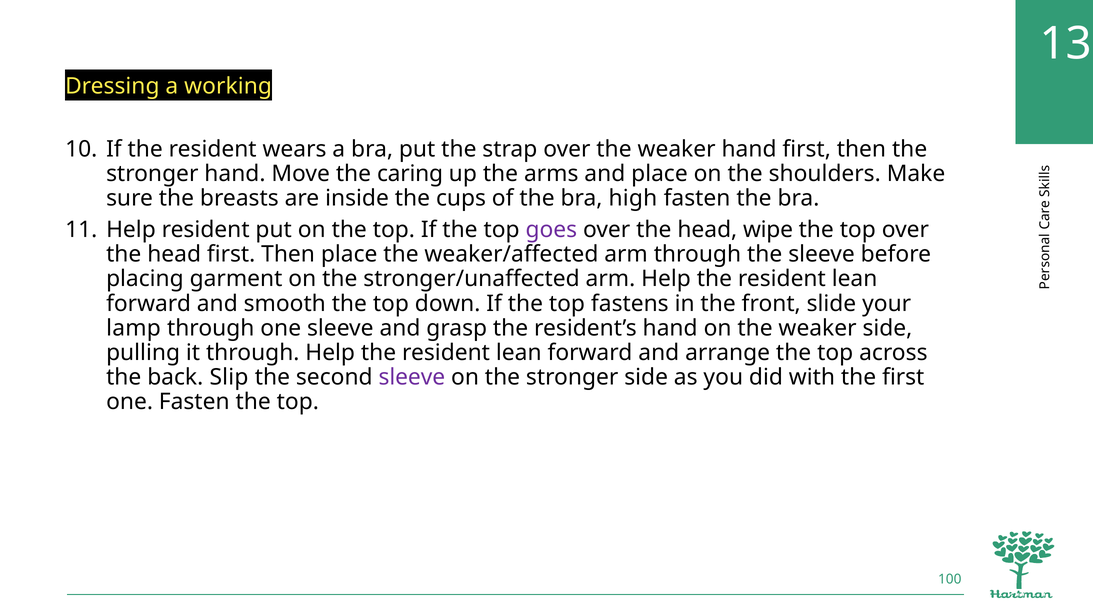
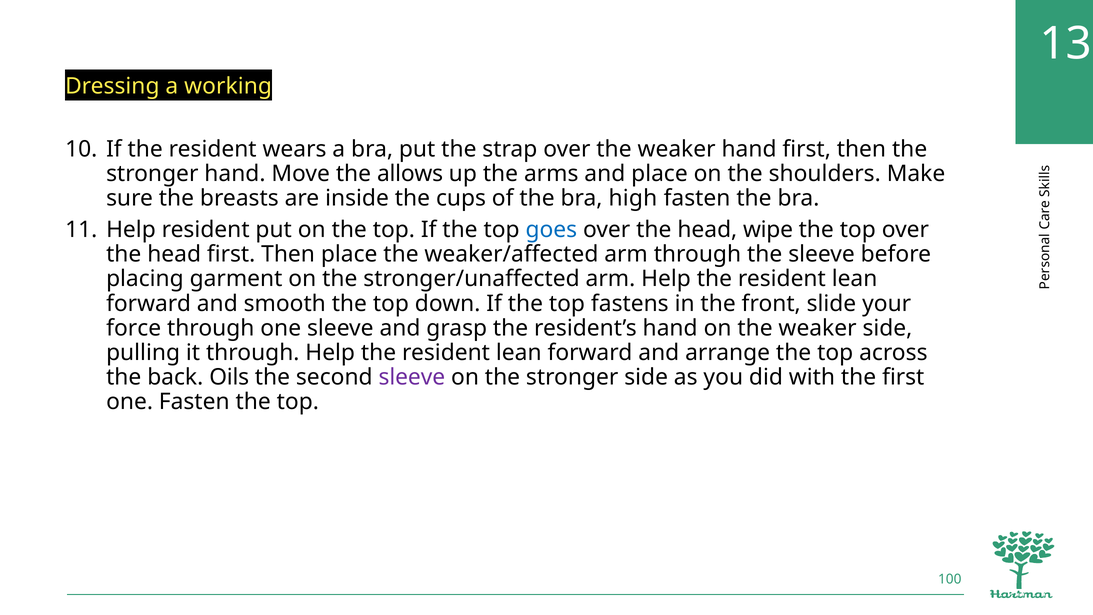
caring: caring -> allows
goes colour: purple -> blue
lamp: lamp -> force
Slip: Slip -> Oils
